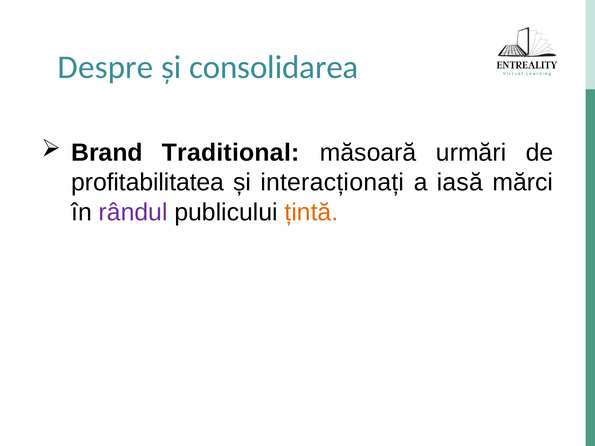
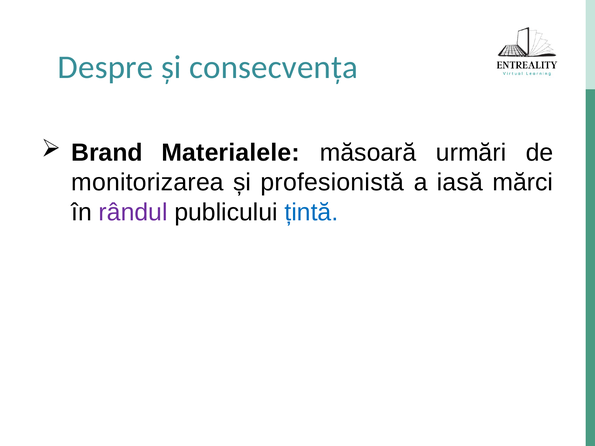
consolidarea: consolidarea -> consecvența
Traditional: Traditional -> Materialele
profitabilitatea: profitabilitatea -> monitorizarea
interacționați: interacționați -> profesionistă
țintă colour: orange -> blue
